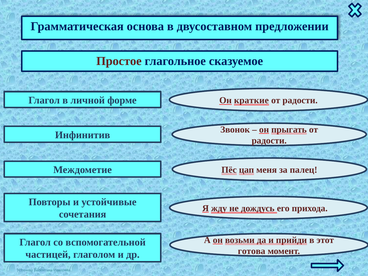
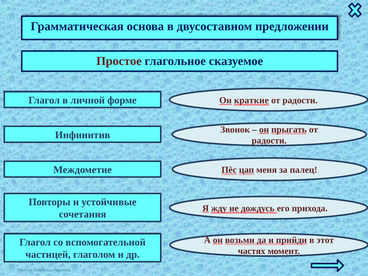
готова: готова -> частях
